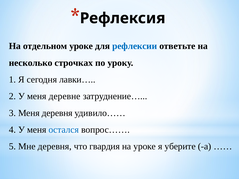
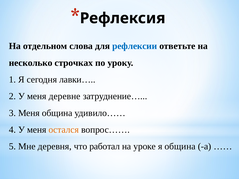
отдельном уроке: уроке -> слова
Меня деревня: деревня -> община
остался colour: blue -> orange
гвардия: гвардия -> работал
я уберите: уберите -> община
